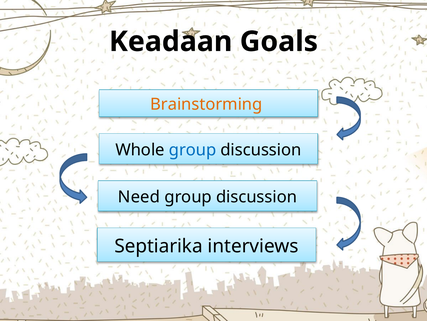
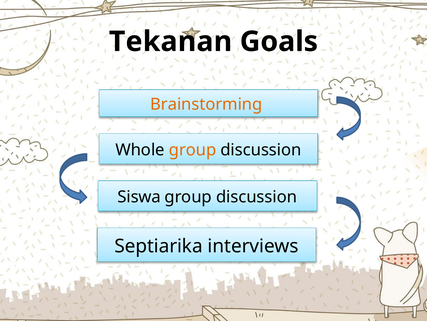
Keadaan: Keadaan -> Tekanan
group at (193, 149) colour: blue -> orange
Need: Need -> Siswa
